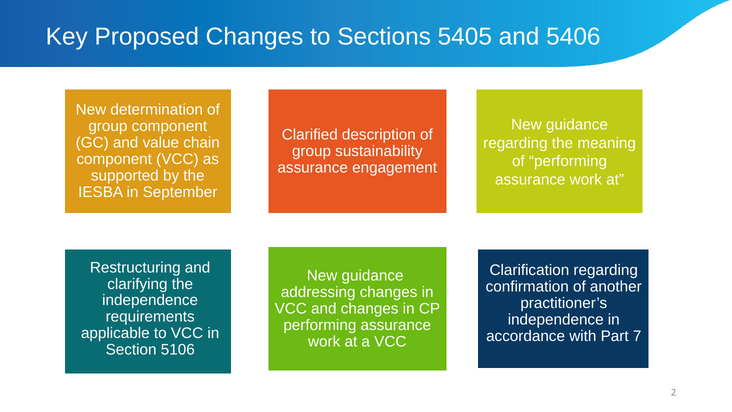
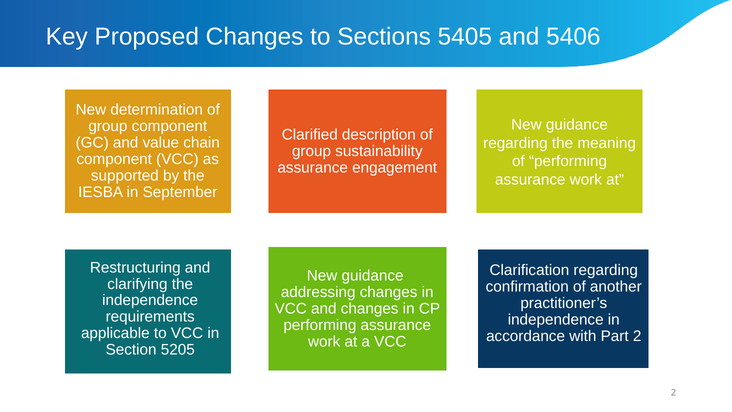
Part 7: 7 -> 2
5106: 5106 -> 5205
